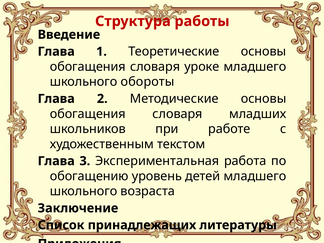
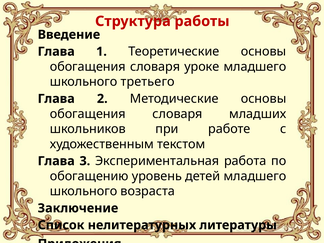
обороты: обороты -> третьего
принадлежащих: принадлежащих -> нелитературных
